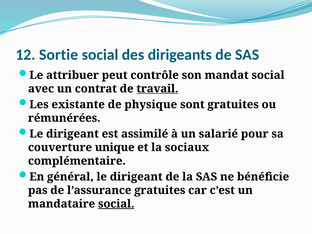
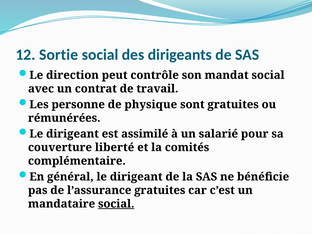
attribuer: attribuer -> direction
travail underline: present -> none
existante: existante -> personne
unique: unique -> liberté
sociaux: sociaux -> comités
